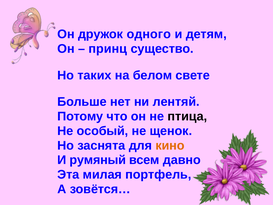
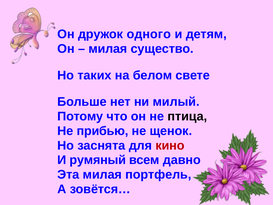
принц at (108, 49): принц -> милая
лентяй: лентяй -> милый
особый: особый -> прибью
кино colour: orange -> red
